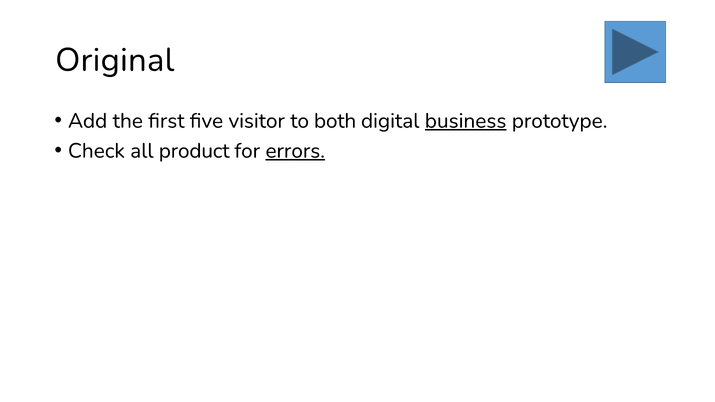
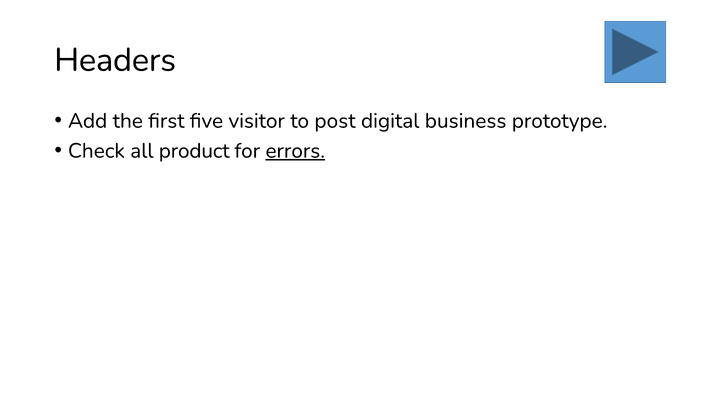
Original: Original -> Headers
both: both -> post
business underline: present -> none
